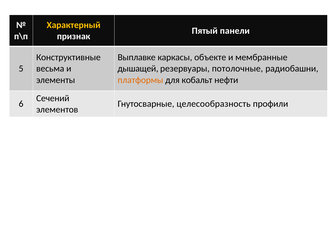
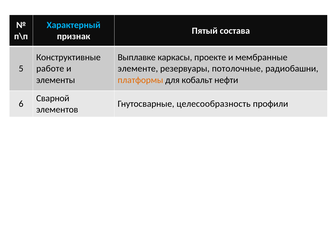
Характерный colour: yellow -> light blue
панели: панели -> состава
объекте: объекте -> проекте
весьма: весьма -> работе
дышащей: дышащей -> элементе
Сечений: Сечений -> Сварной
